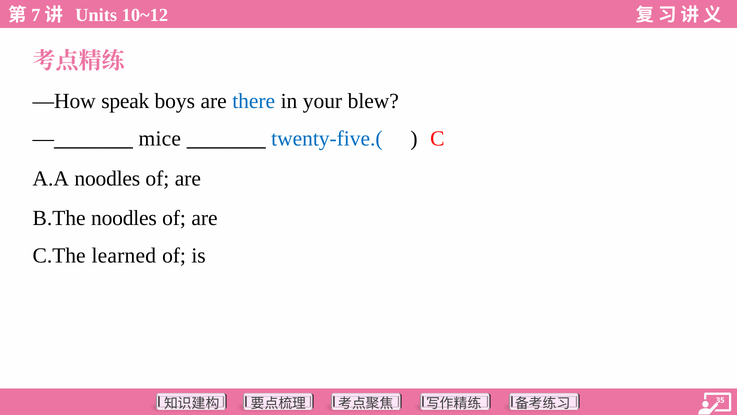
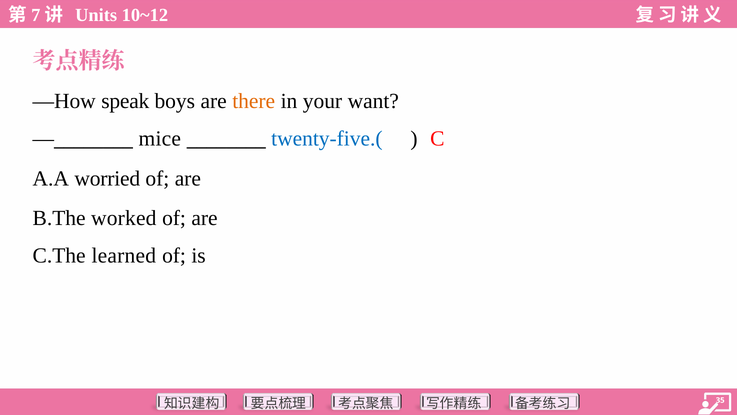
there colour: blue -> orange
blew: blew -> want
A.A noodles: noodles -> worried
B.The noodles: noodles -> worked
